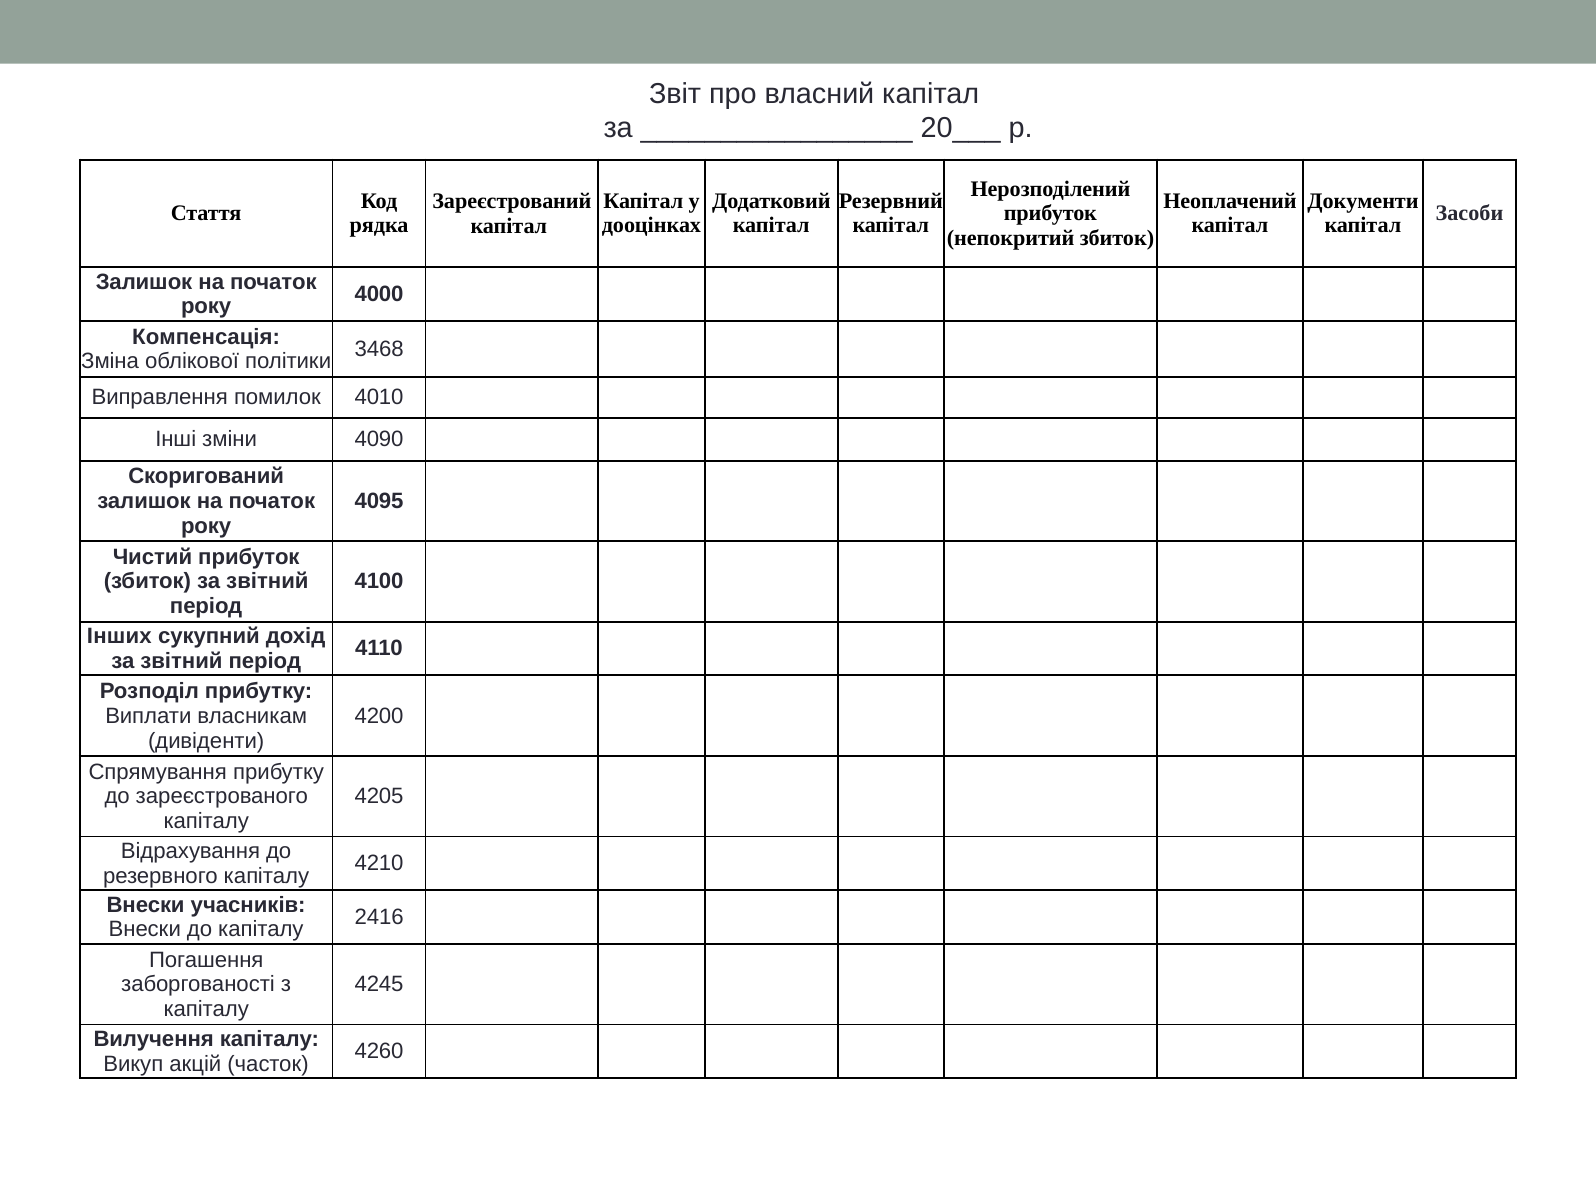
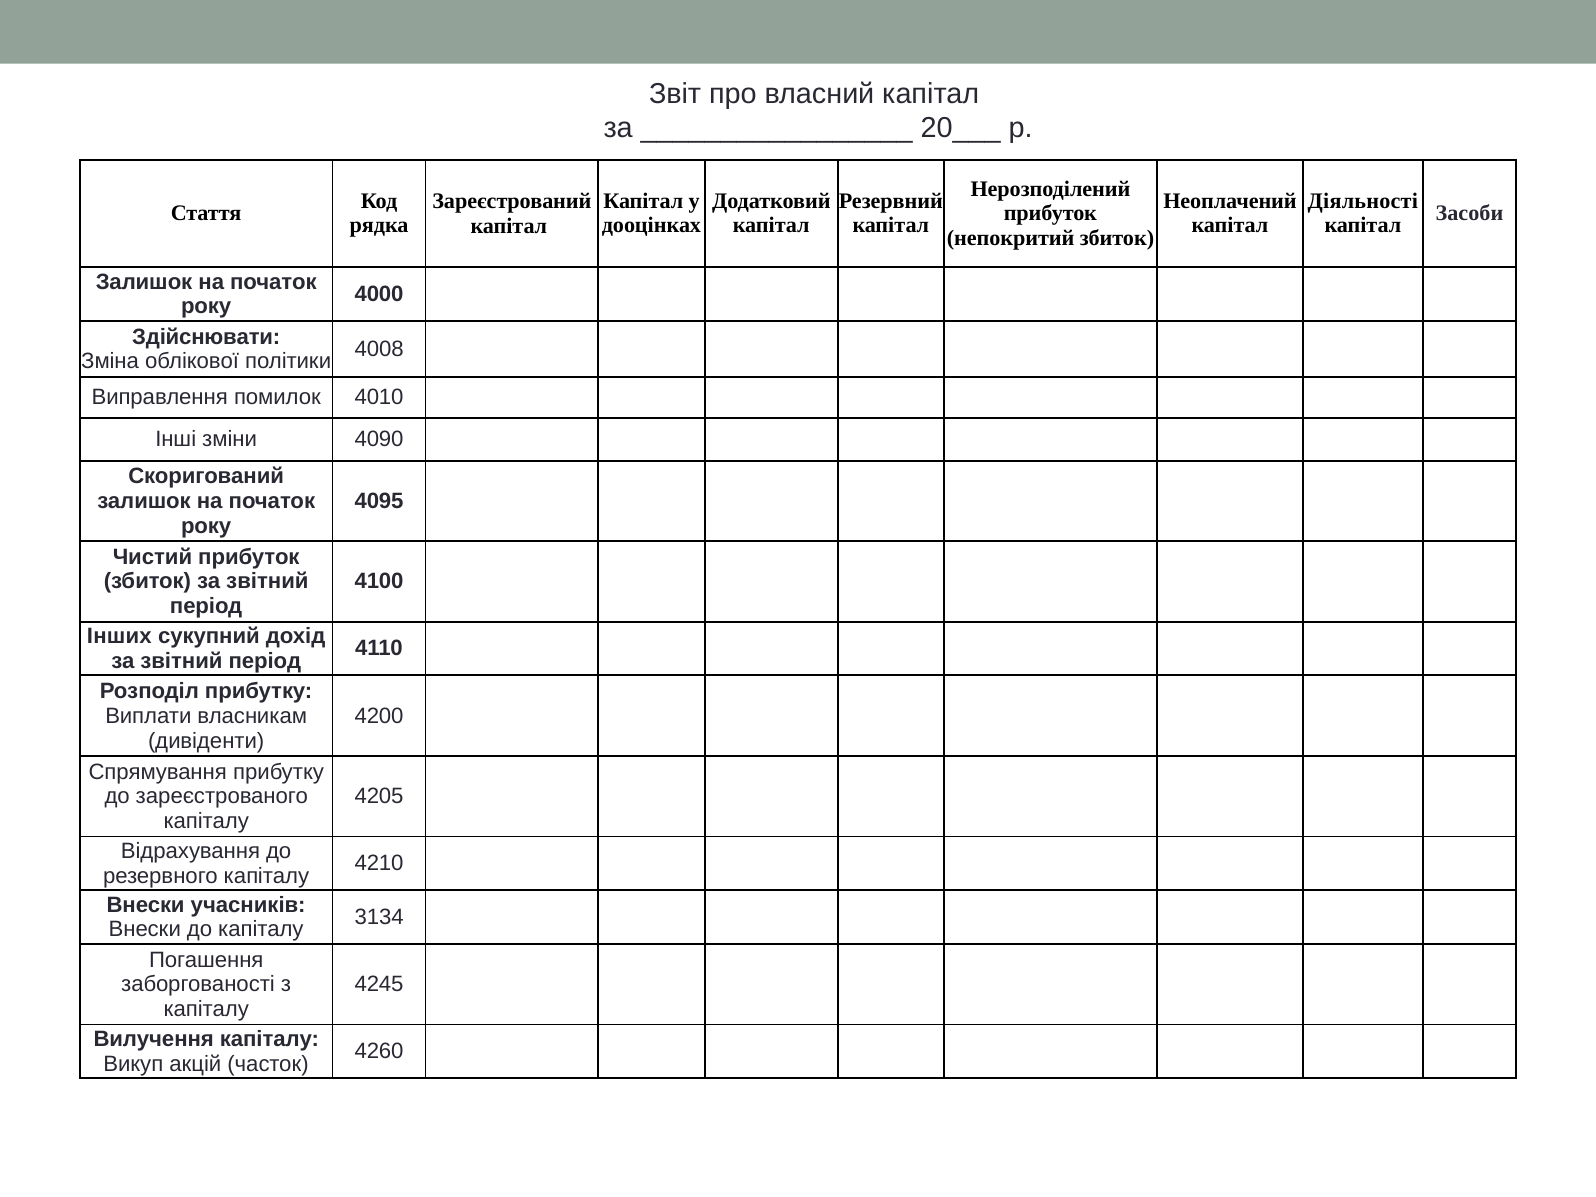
Документи: Документи -> Діяльності
Компенсація: Компенсація -> Здійснювати
3468: 3468 -> 4008
2416: 2416 -> 3134
